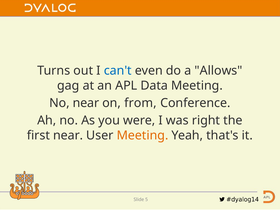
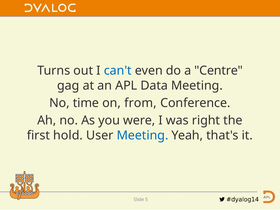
Allows: Allows -> Centre
No near: near -> time
first near: near -> hold
Meeting at (142, 135) colour: orange -> blue
